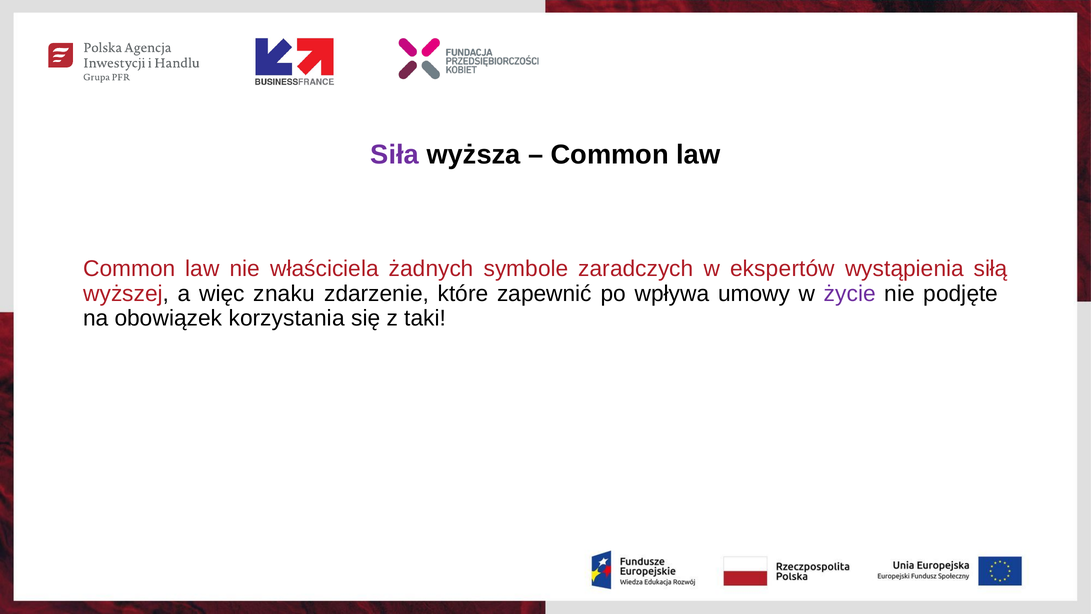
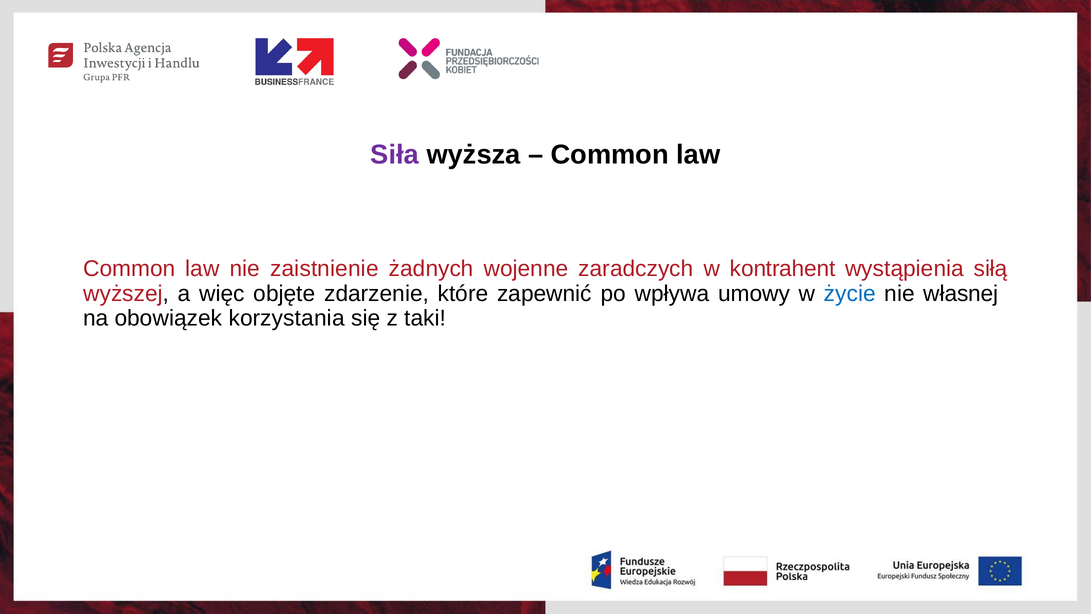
właściciela: właściciela -> zaistnienie
symbole: symbole -> wojenne
ekspertów: ekspertów -> kontrahent
znaku: znaku -> objęte
życie colour: purple -> blue
podjęte: podjęte -> własnej
